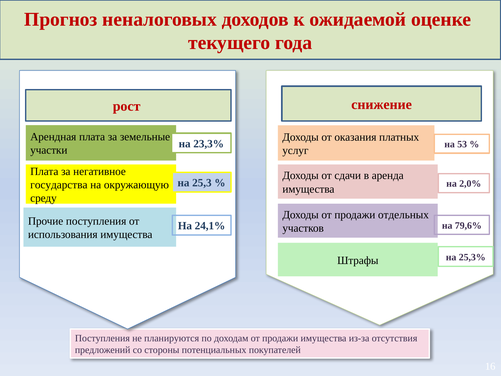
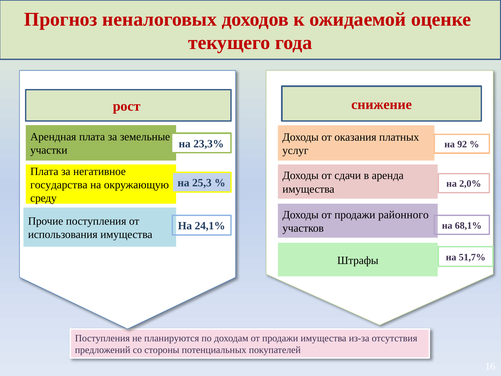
53: 53 -> 92
отдельных: отдельных -> районного
79,6%: 79,6% -> 68,1%
25,3%: 25,3% -> 51,7%
